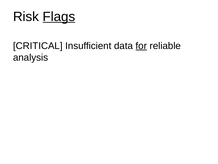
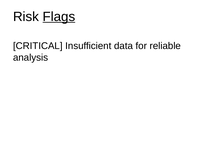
for underline: present -> none
